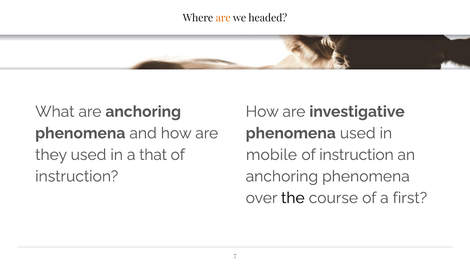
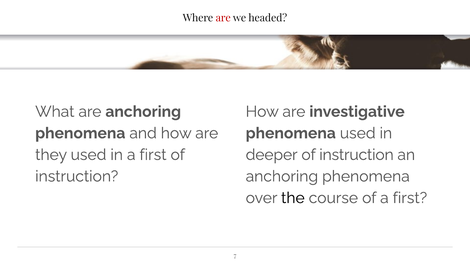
are at (223, 18) colour: orange -> red
in a that: that -> first
mobile: mobile -> deeper
